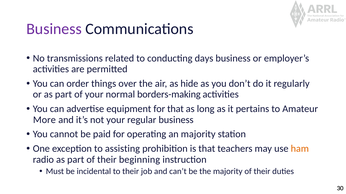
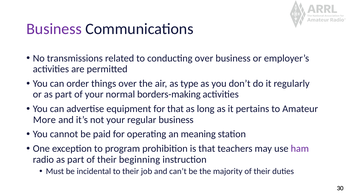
conducting days: days -> over
hide: hide -> type
an majority: majority -> meaning
assisting: assisting -> program
ham colour: orange -> purple
